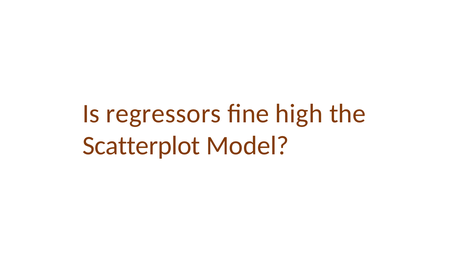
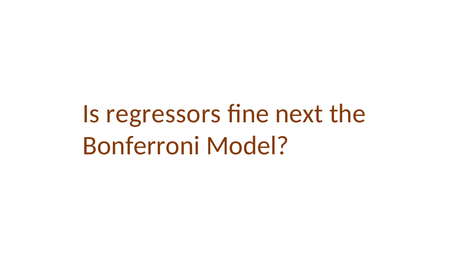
high: high -> next
Scatterplot: Scatterplot -> Bonferroni
